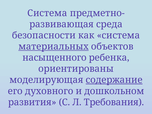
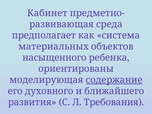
Система at (47, 13): Система -> Кабинет
безопасности: безопасности -> предполагает
материальных underline: present -> none
дошкольном: дошкольном -> ближайшего
